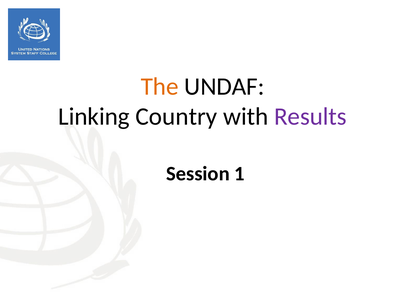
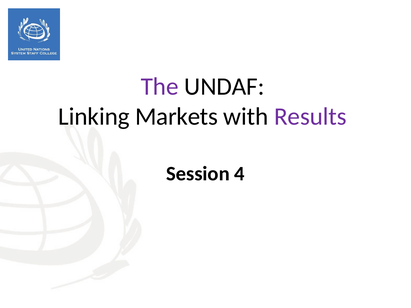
The colour: orange -> purple
Country: Country -> Markets
1: 1 -> 4
